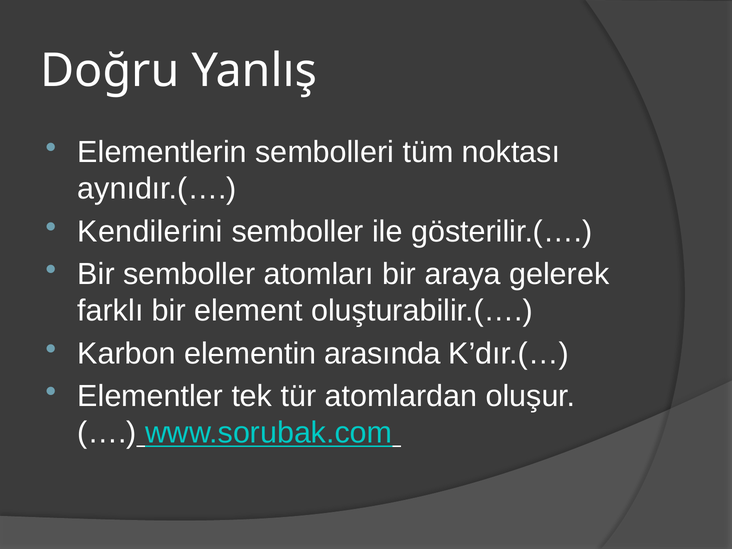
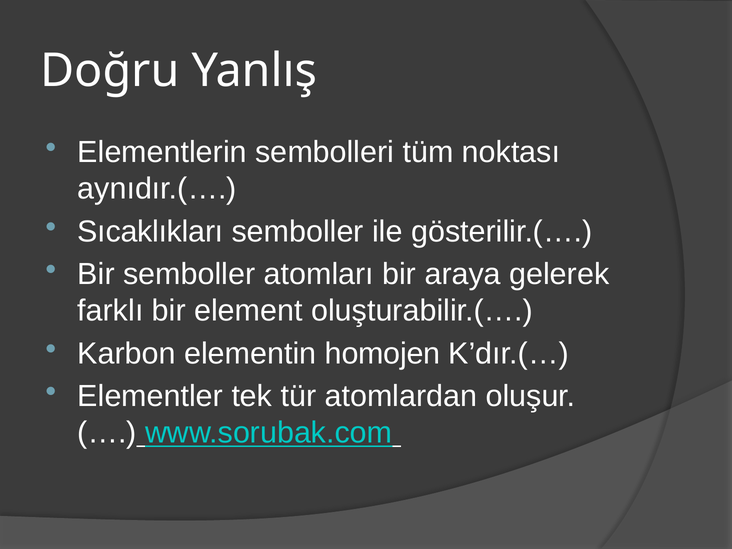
Kendilerini: Kendilerini -> Sıcaklıkları
arasında: arasında -> homojen
